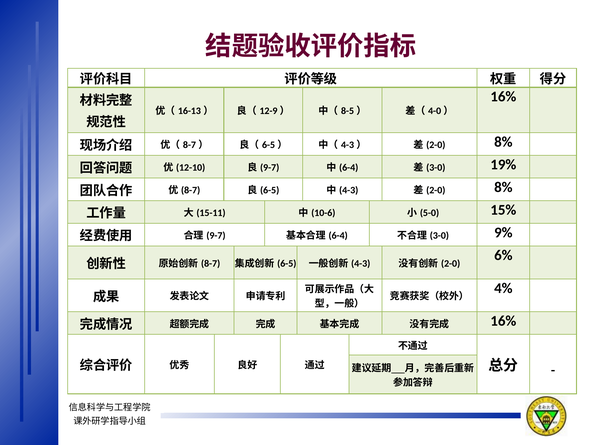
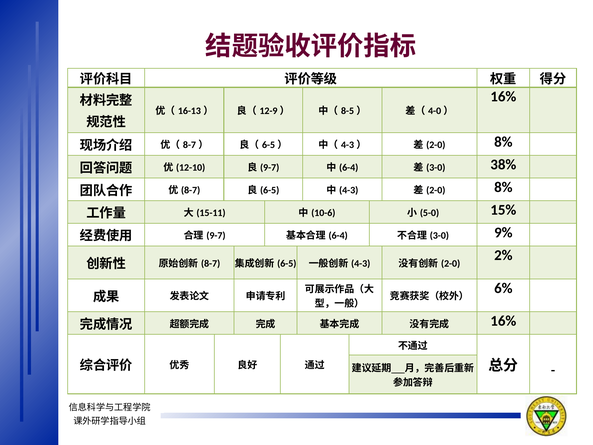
19%: 19% -> 38%
6%: 6% -> 2%
4%: 4% -> 6%
